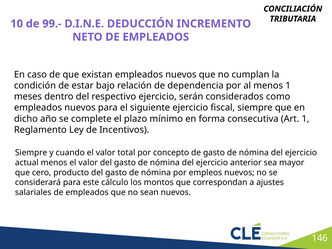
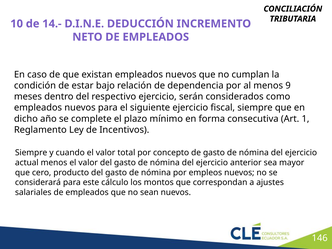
99.-: 99.- -> 14.-
menos 1: 1 -> 9
